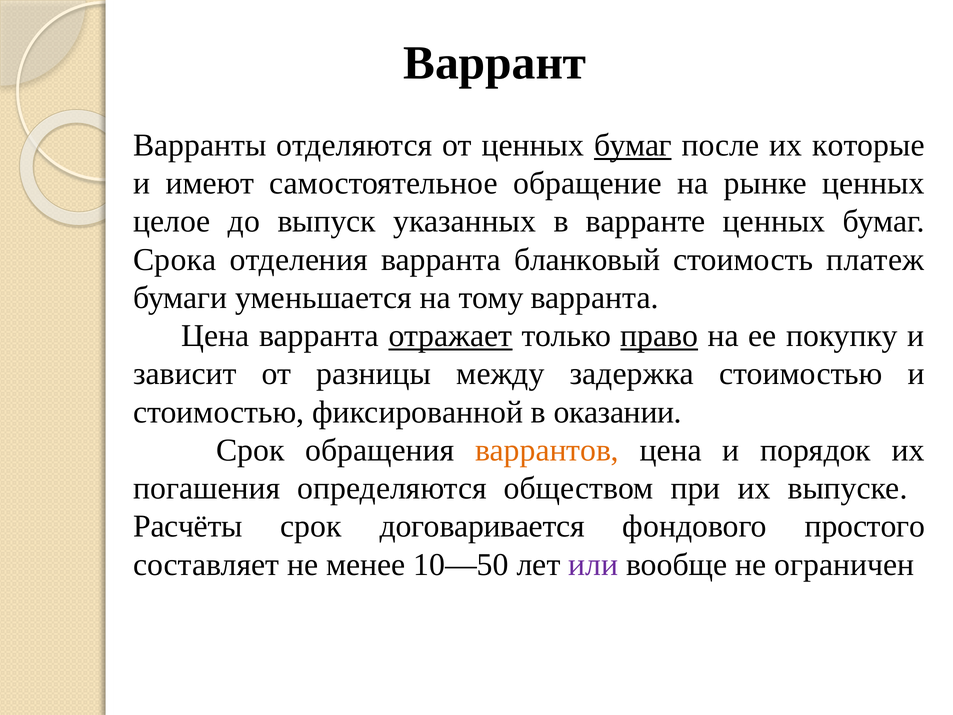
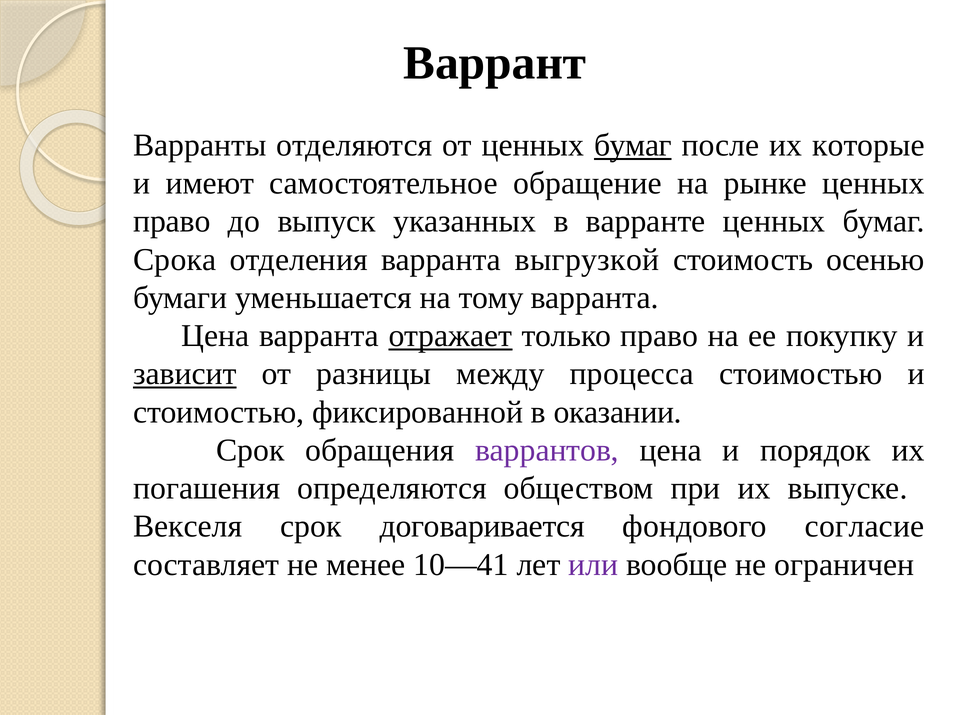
целое at (172, 221): целое -> право
бланковый: бланковый -> выгрузкой
платеж: платеж -> осенью
право at (659, 336) underline: present -> none
зависит underline: none -> present
задержка: задержка -> процесса
варрантов colour: orange -> purple
Расчёты: Расчёты -> Векселя
простого: простого -> согласие
10—50: 10—50 -> 10—41
